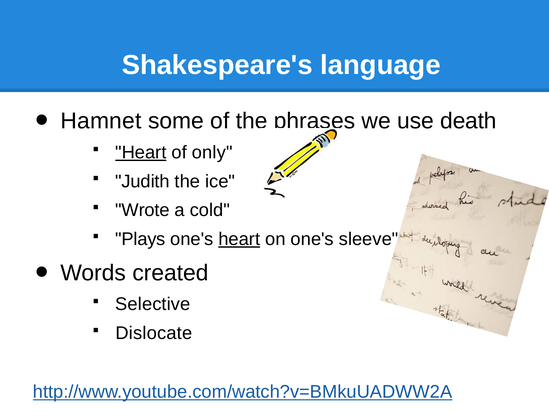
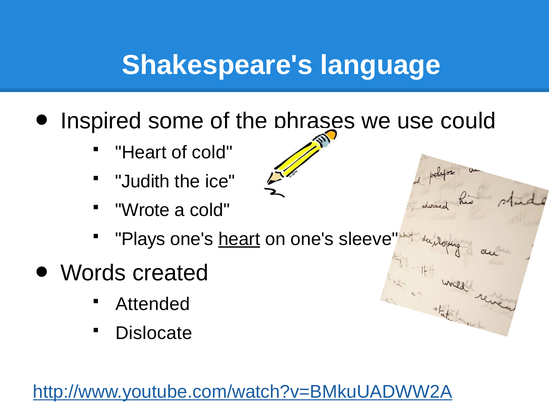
Hamnet: Hamnet -> Inspired
death: death -> could
Heart at (141, 152) underline: present -> none
of only: only -> cold
Selective: Selective -> Attended
